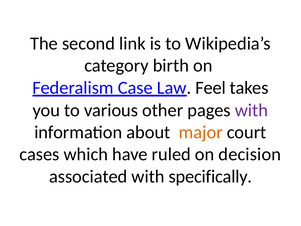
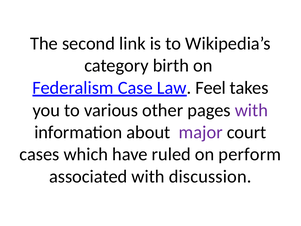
major colour: orange -> purple
decision: decision -> perform
specifically: specifically -> discussion
